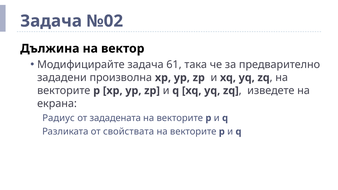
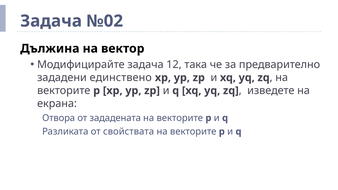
61: 61 -> 12
произволна: произволна -> единствено
Радиус: Радиус -> Отвора
